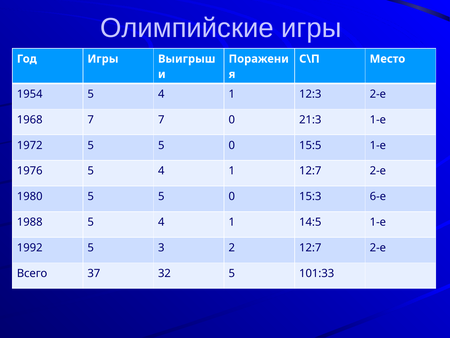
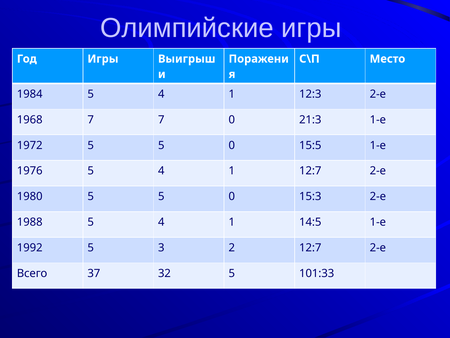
1954: 1954 -> 1984
15:3 6-е: 6-е -> 2-е
